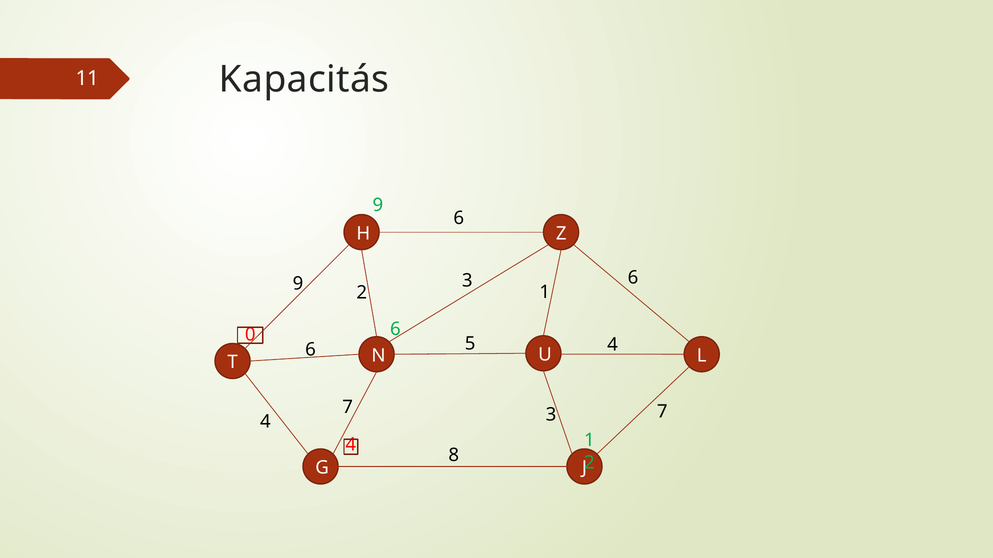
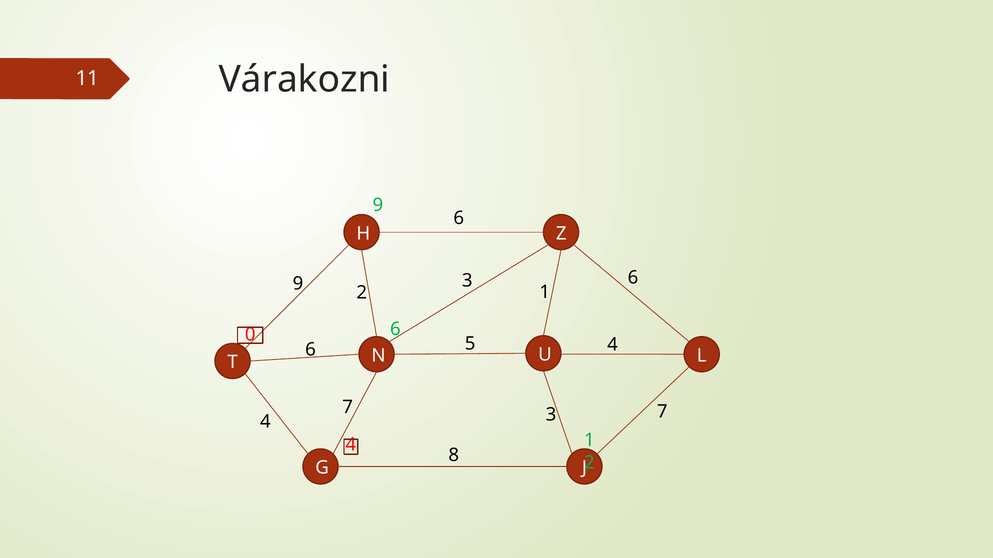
Kapacitás: Kapacitás -> Várakozni
